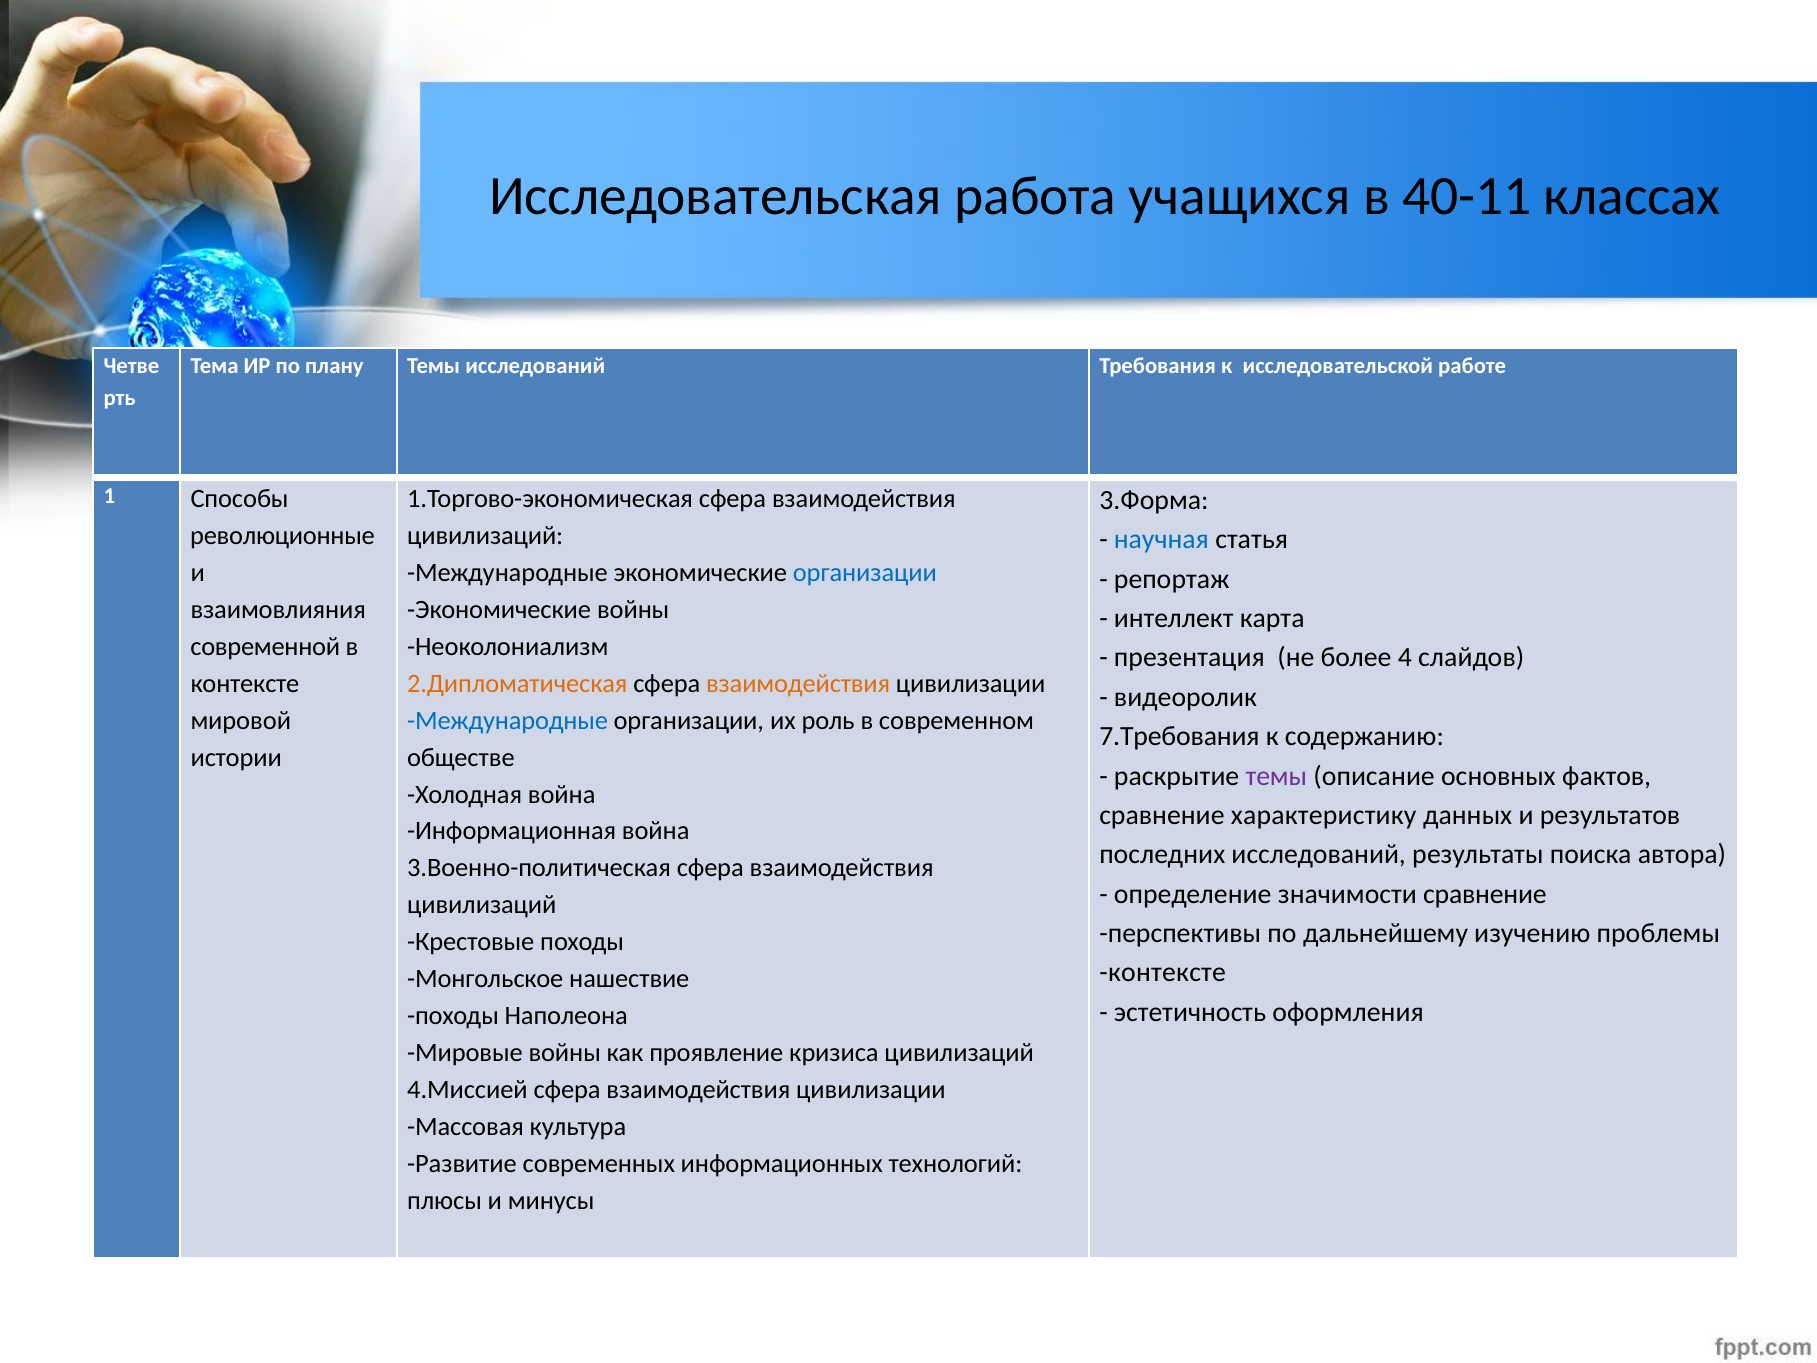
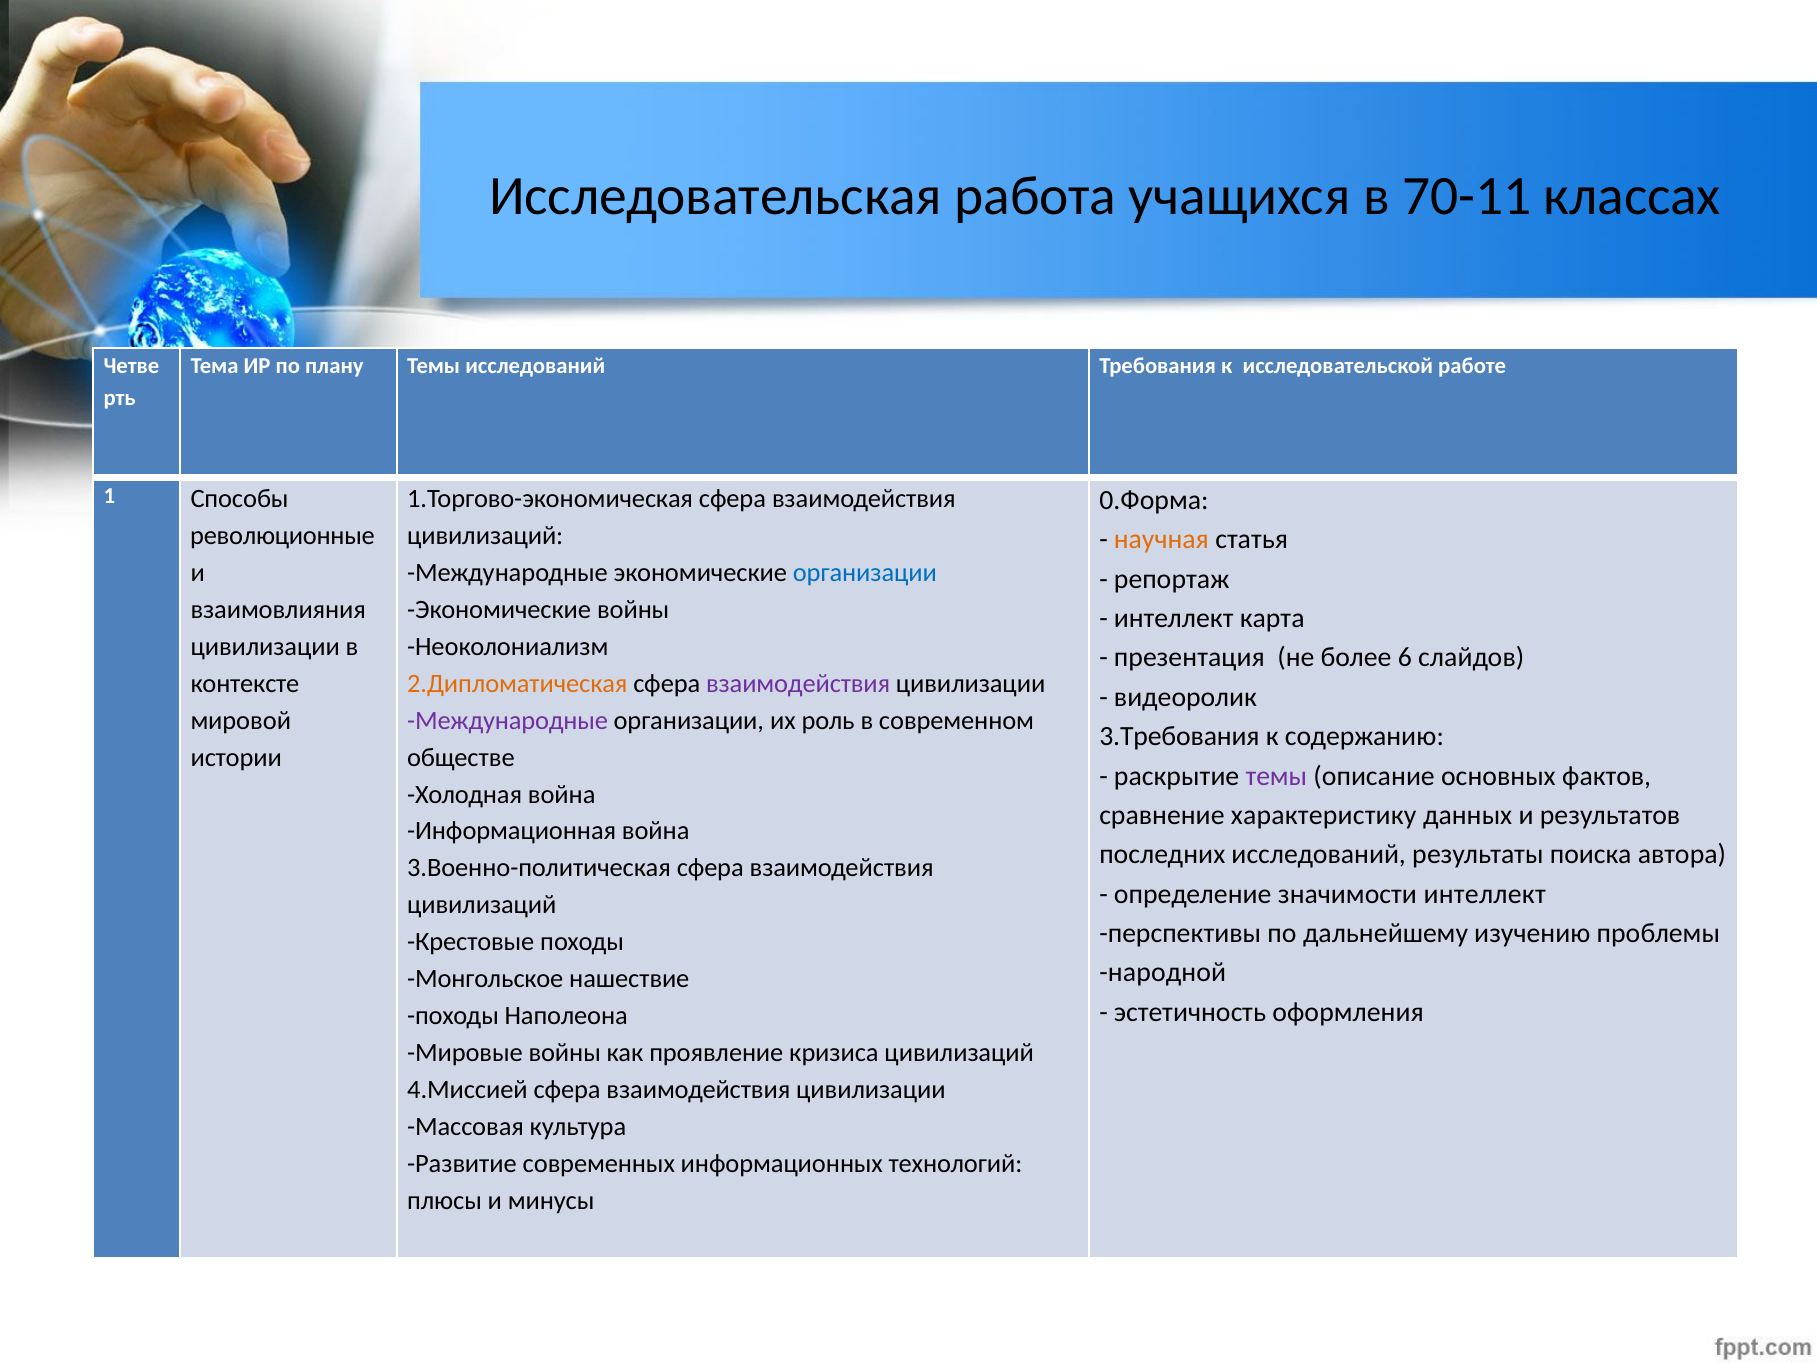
40-11: 40-11 -> 70-11
3.Форма: 3.Форма -> 0.Форма
научная colour: blue -> orange
современной at (265, 647): современной -> цивилизации
4: 4 -> 6
взаимодействия at (798, 683) colour: orange -> purple
Международные at (508, 720) colour: blue -> purple
7.Требования: 7.Требования -> 3.Требования
значимости сравнение: сравнение -> интеллект
контексте at (1163, 972): контексте -> народной
